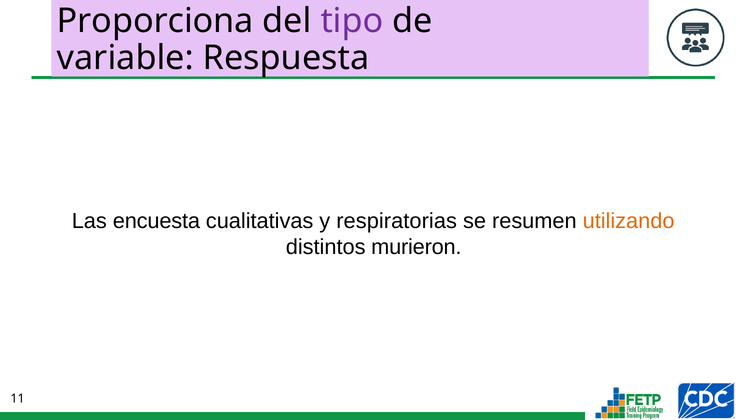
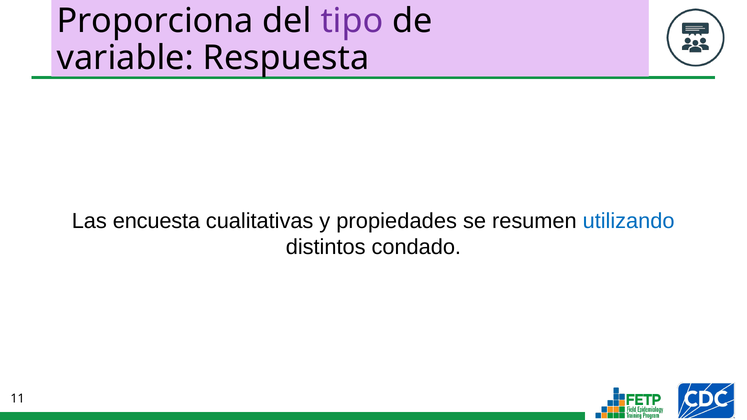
respiratorias: respiratorias -> propiedades
utilizando colour: orange -> blue
murieron: murieron -> condado
